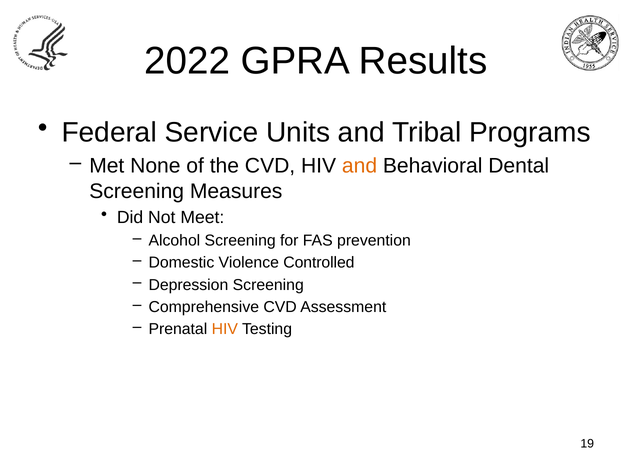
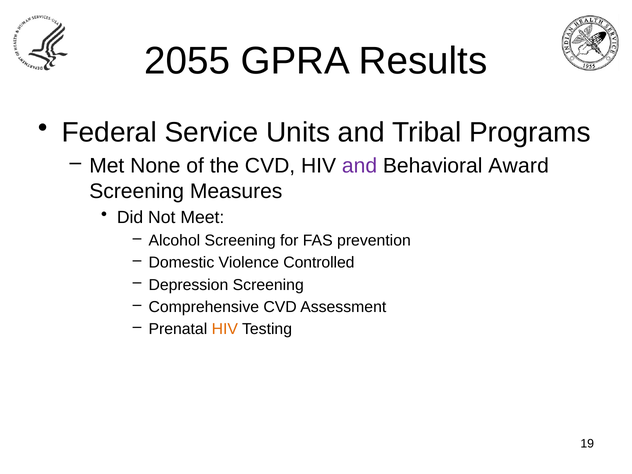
2022: 2022 -> 2055
and at (360, 166) colour: orange -> purple
Dental: Dental -> Award
